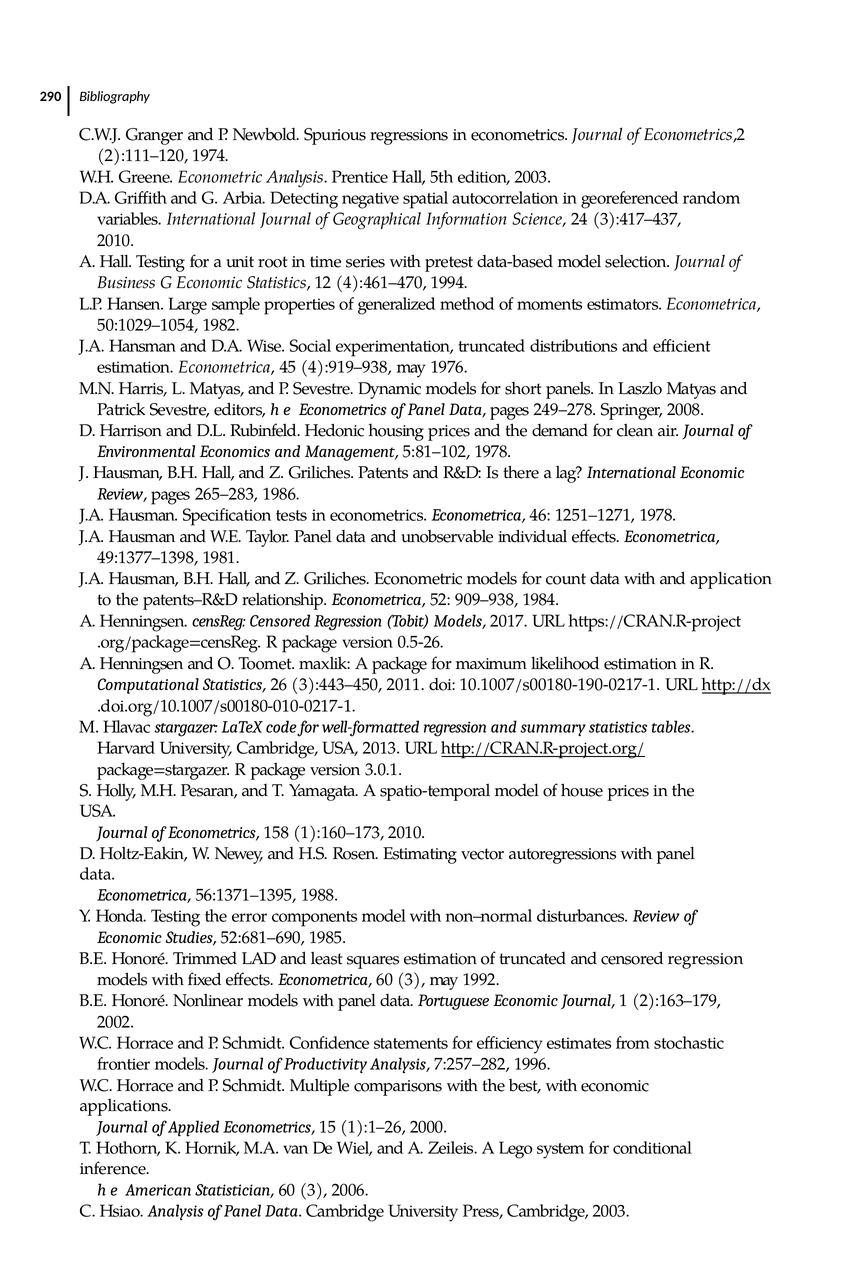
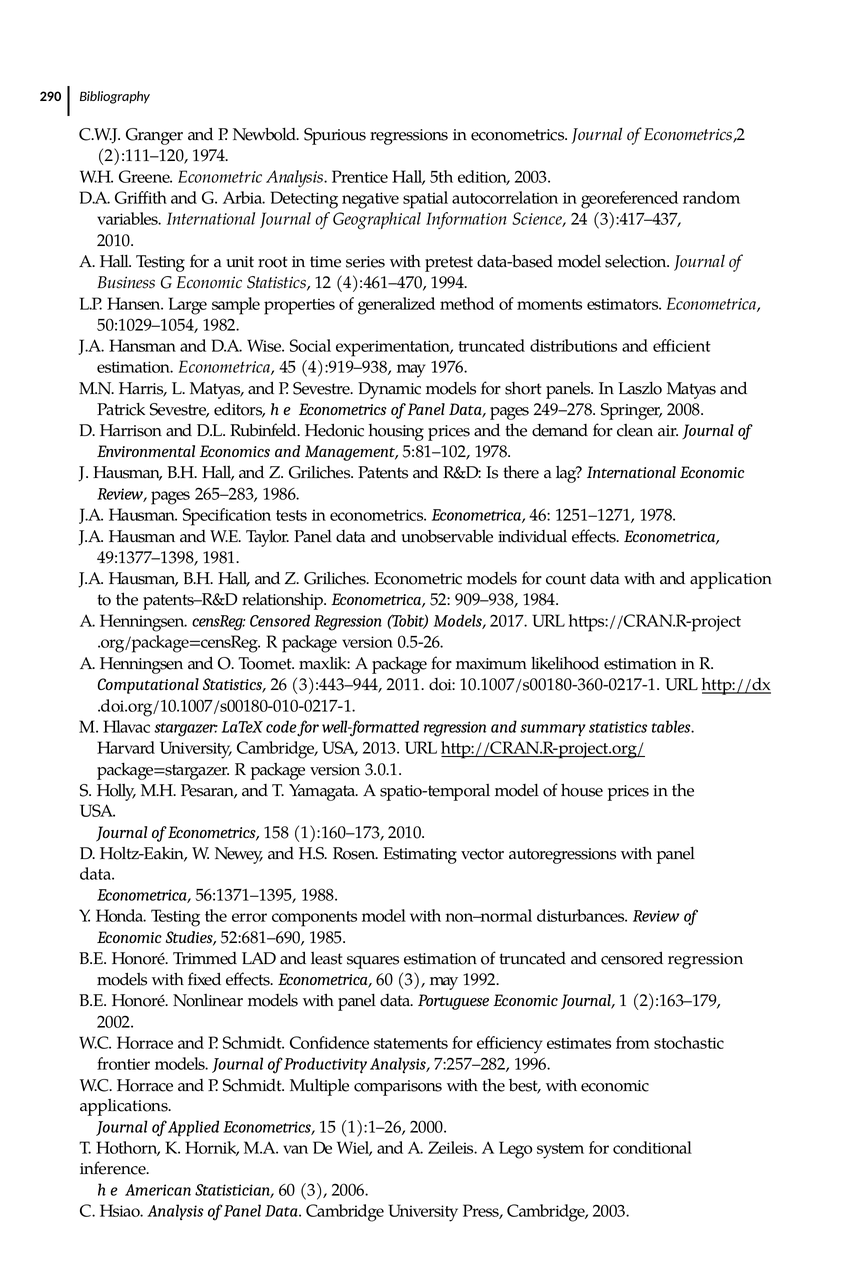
3):443–450: 3):443–450 -> 3):443–944
10.1007/s00180-190-0217-1: 10.1007/s00180-190-0217-1 -> 10.1007/s00180-360-0217-1
